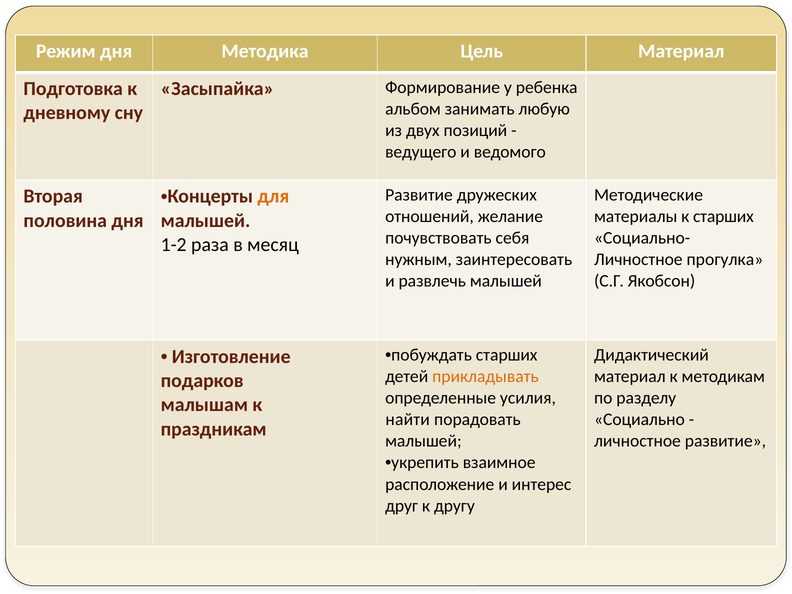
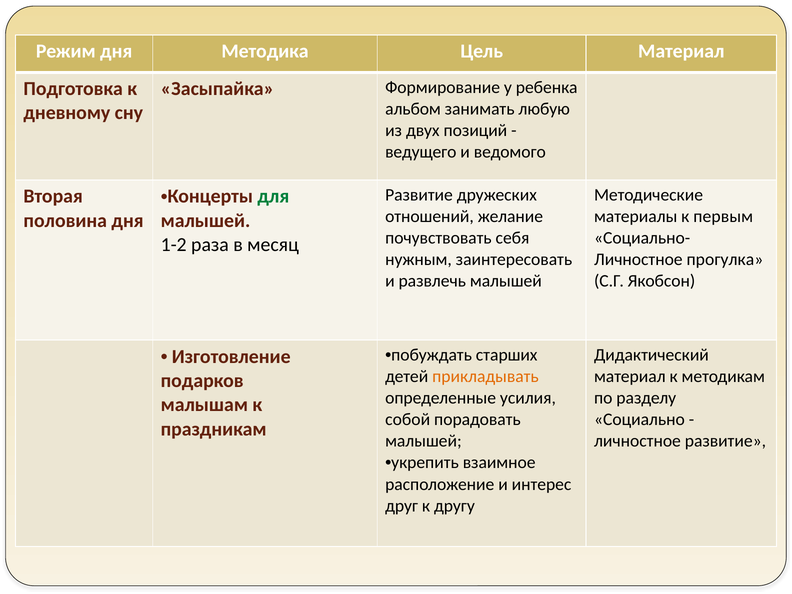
для colour: orange -> green
к старших: старших -> первым
найти: найти -> собой
